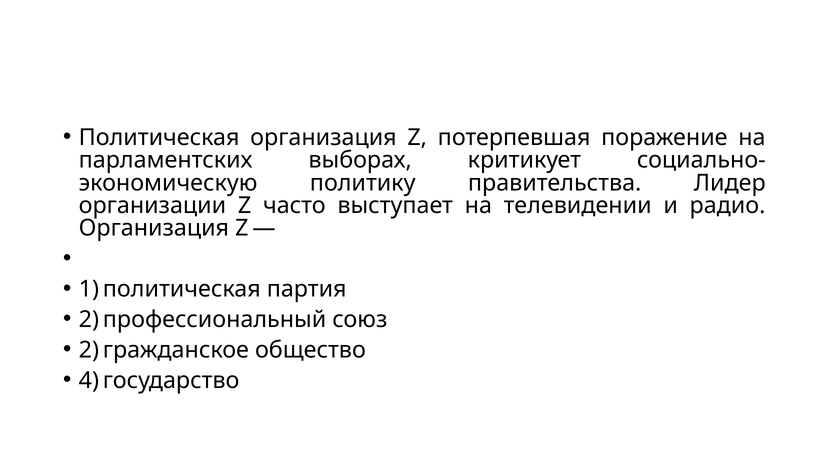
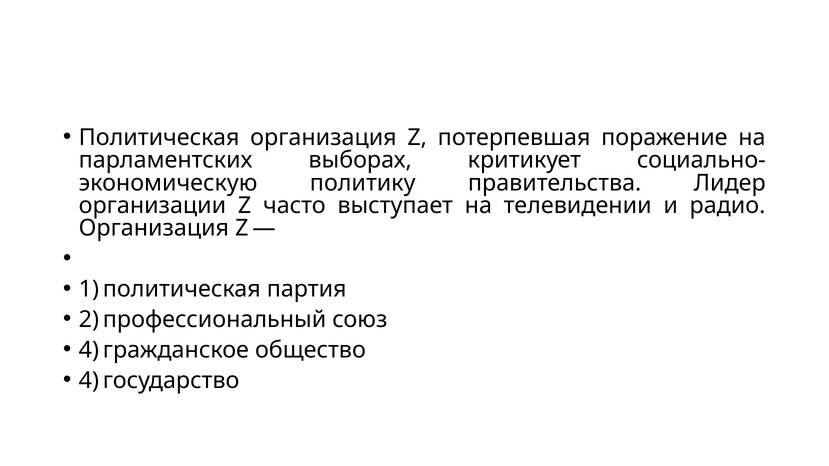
2 at (89, 350): 2 -> 4
